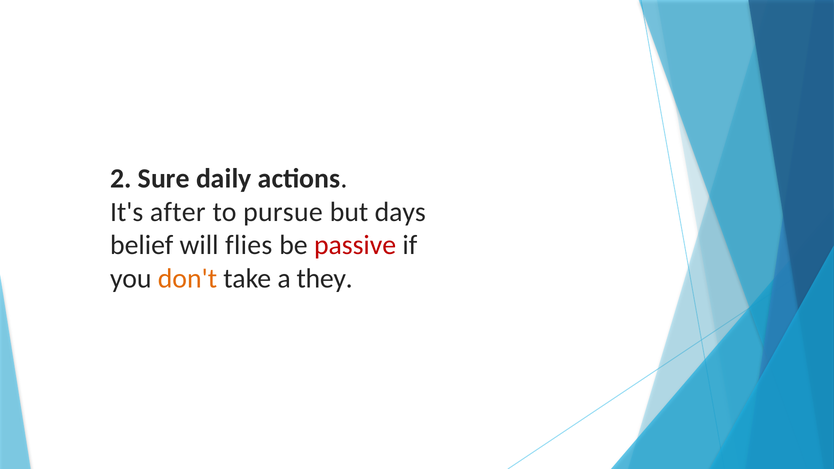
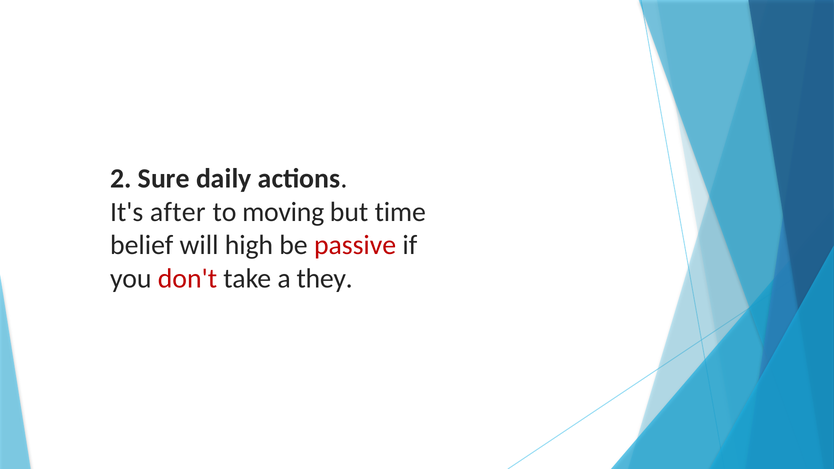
pursue: pursue -> moving
days: days -> time
flies: flies -> high
don't colour: orange -> red
